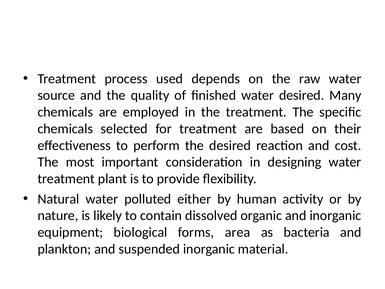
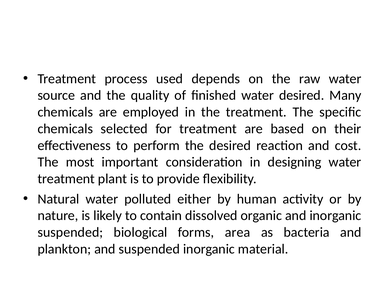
equipment at (70, 232): equipment -> suspended
